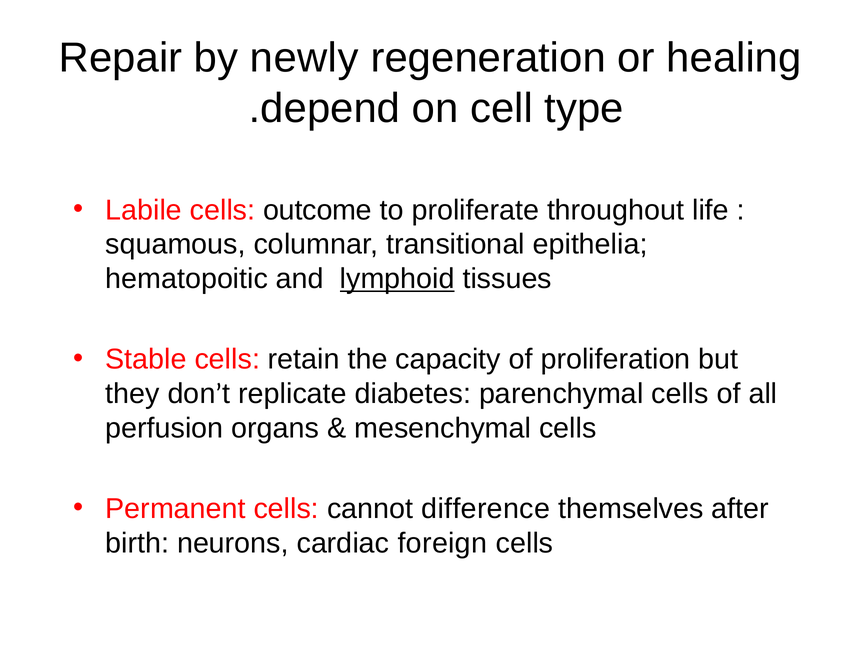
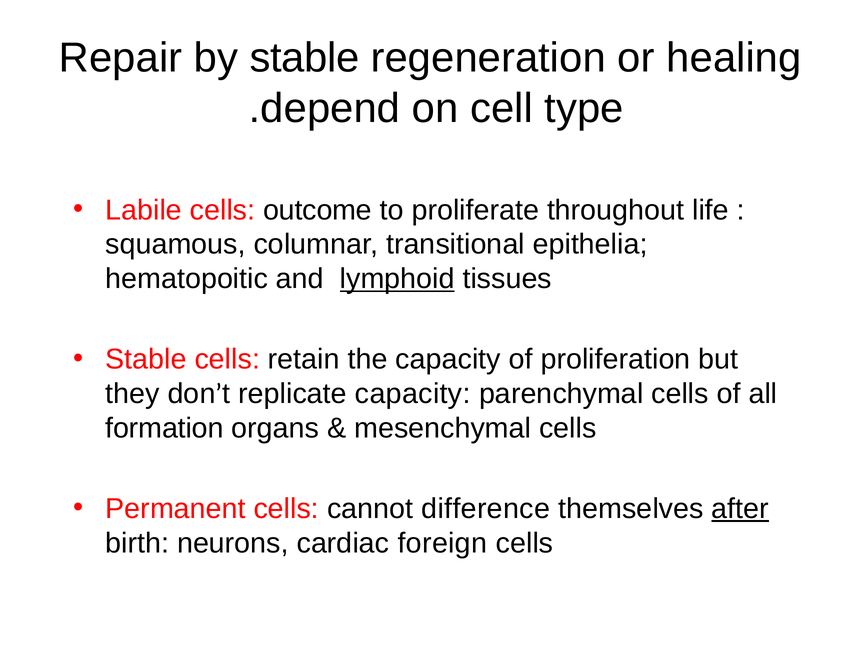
by newly: newly -> stable
replicate diabetes: diabetes -> capacity
perfusion: perfusion -> formation
after underline: none -> present
